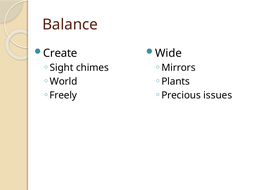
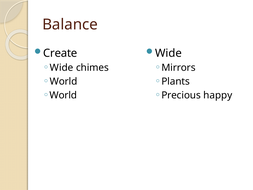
Sight at (62, 68): Sight -> Wide
Freely at (63, 95): Freely -> World
issues: issues -> happy
